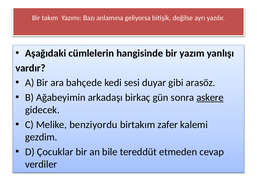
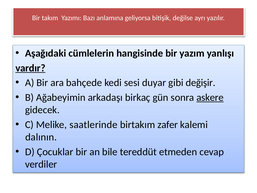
vardır underline: none -> present
arasöz: arasöz -> değişir
benziyordu: benziyordu -> saatlerinde
gezdim: gezdim -> dalının
